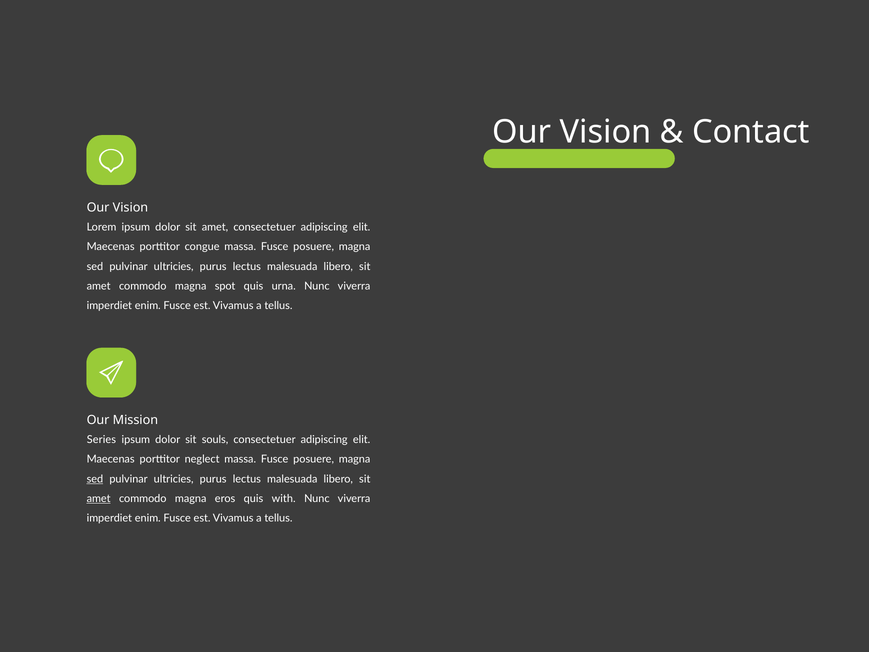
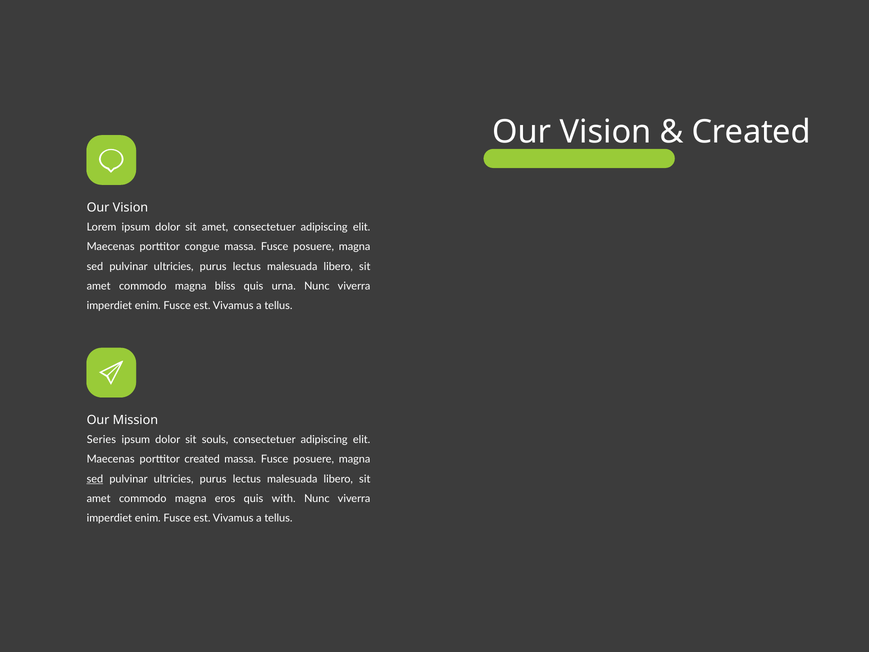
Contact at (751, 132): Contact -> Created
spot: spot -> bliss
porttitor neglect: neglect -> created
amet at (99, 498) underline: present -> none
